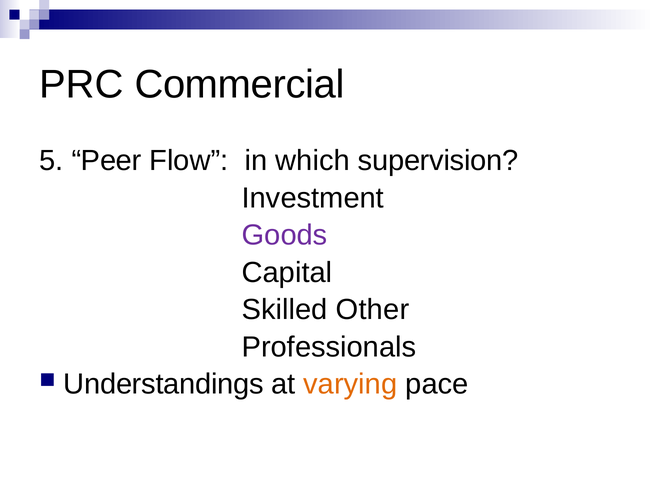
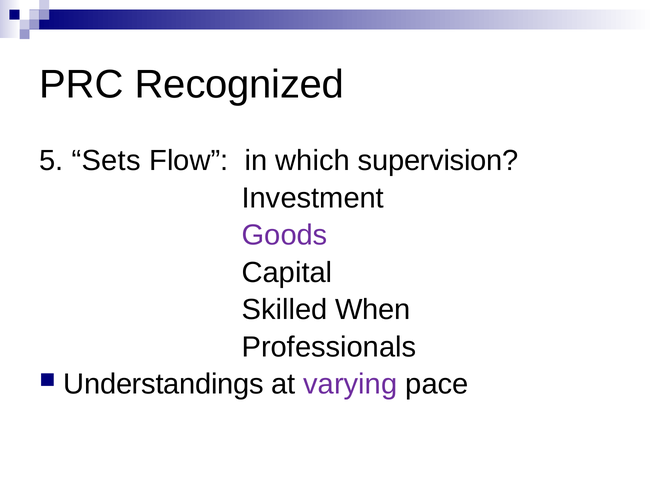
Commercial: Commercial -> Recognized
Peer: Peer -> Sets
Other: Other -> When
varying colour: orange -> purple
